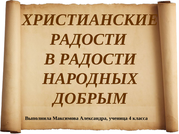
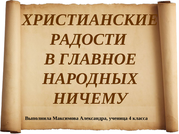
В РАДОСТИ: РАДОСТИ -> ГЛАВНОЕ
ДОБРЫМ: ДОБРЫМ -> НИЧЕМУ
